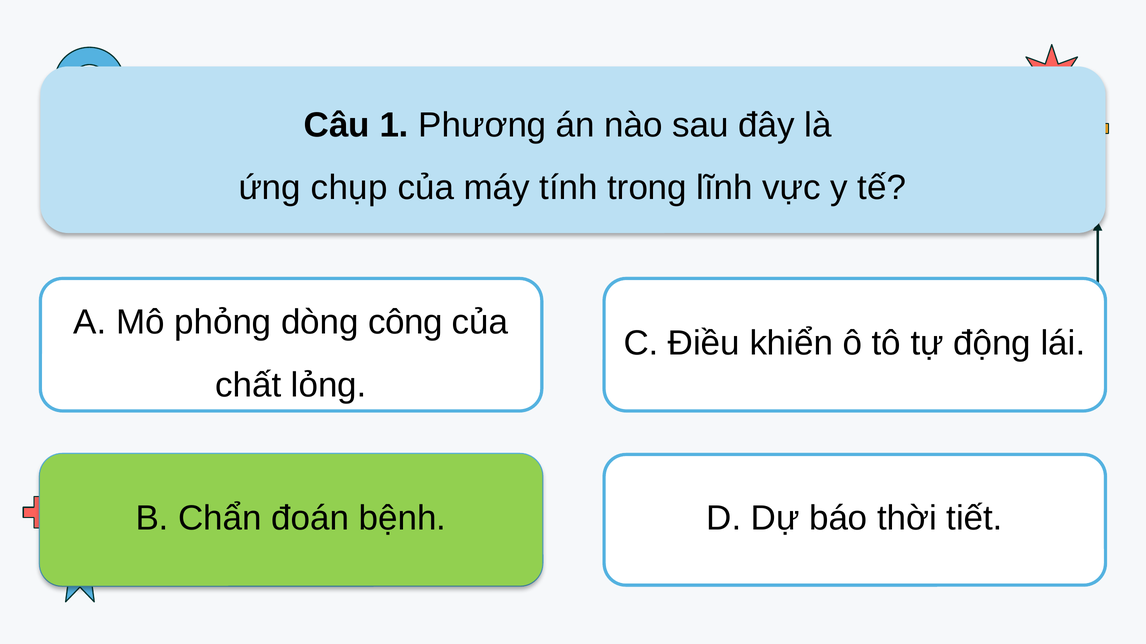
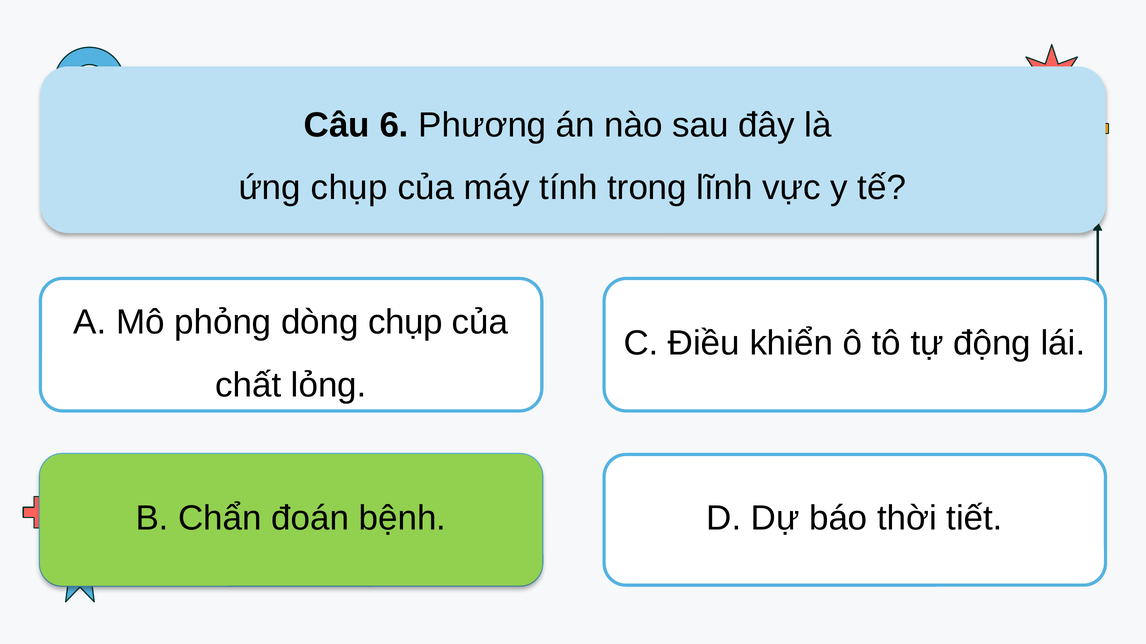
1: 1 -> 6
dòng công: công -> chụp
